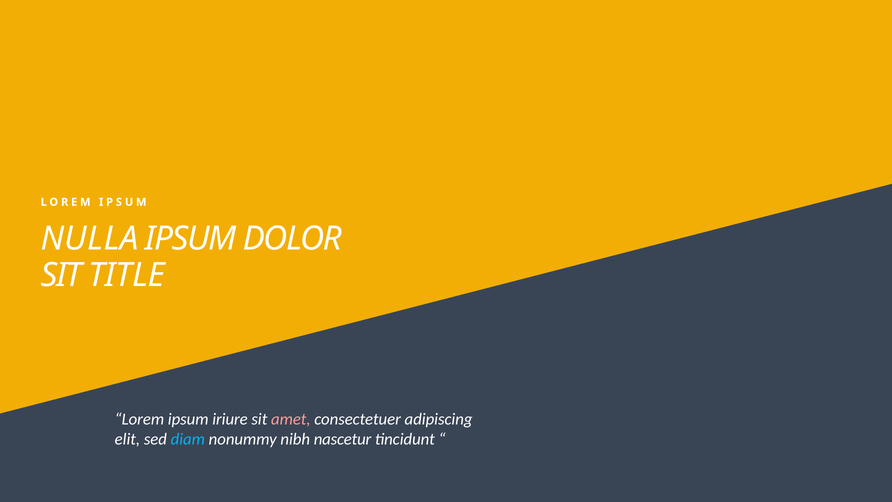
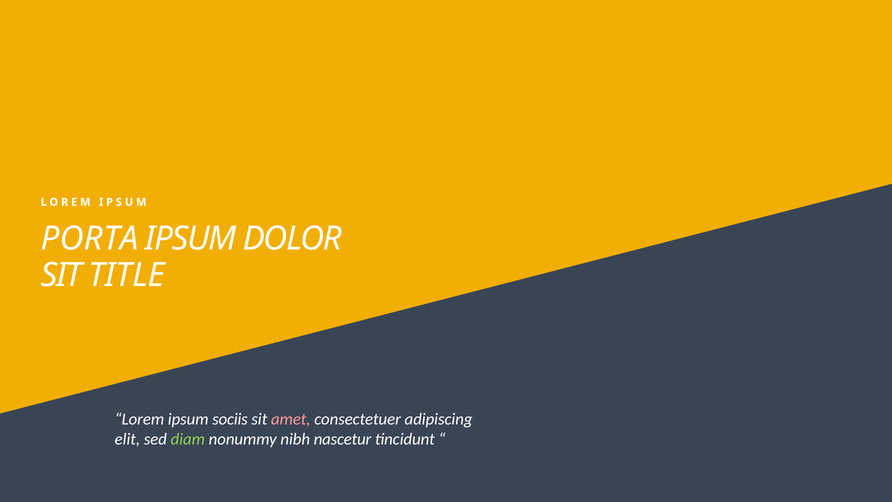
NULLA: NULLA -> PORTA
iriure: iriure -> sociis
diam colour: light blue -> light green
